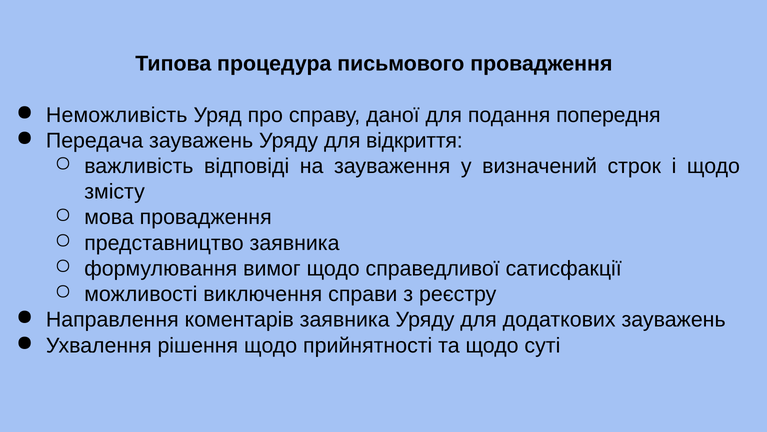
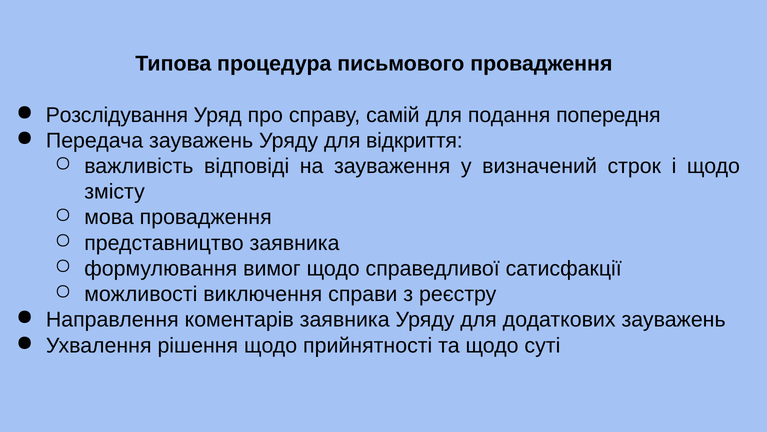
Неможливість: Неможливість -> Розслідування
даної: даної -> самій
